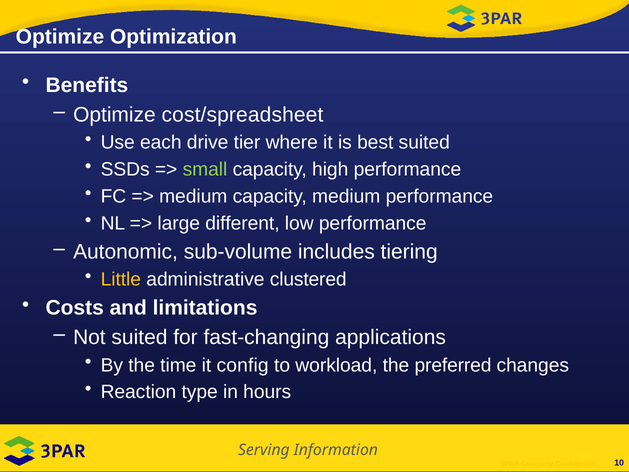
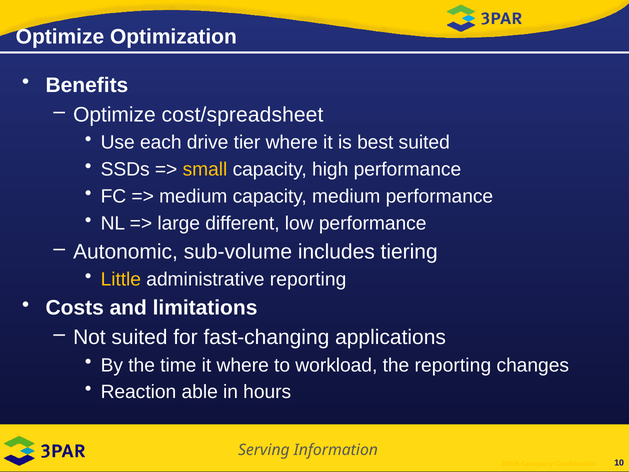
small colour: light green -> yellow
administrative clustered: clustered -> reporting
it config: config -> where
the preferred: preferred -> reporting
type: type -> able
